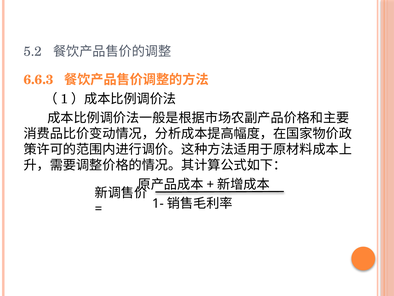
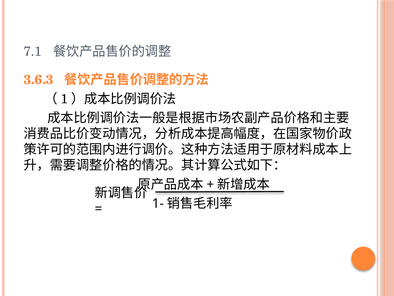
5.2: 5.2 -> 7.1
6.6.3: 6.6.3 -> 3.6.3
